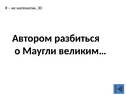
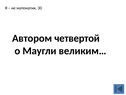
разбиться: разбиться -> четвертой
